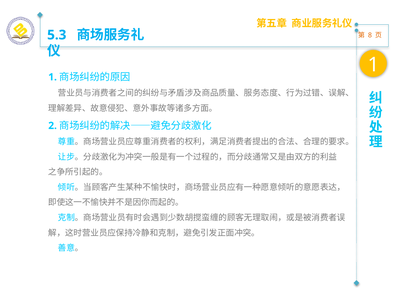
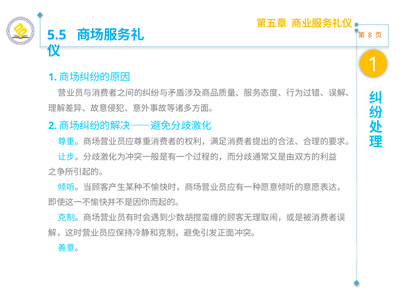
5.3: 5.3 -> 5.5
